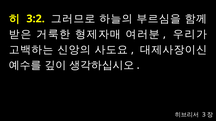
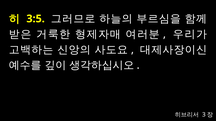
3:2: 3:2 -> 3:5
